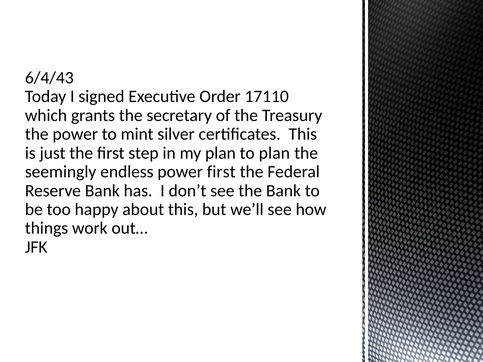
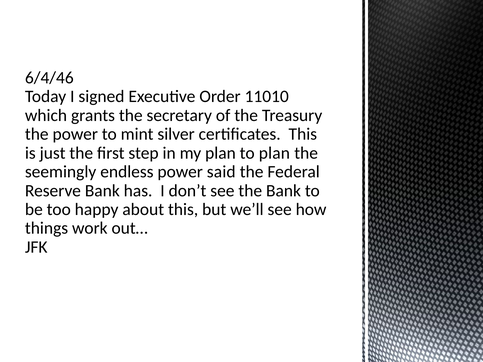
6/4/43: 6/4/43 -> 6/4/46
17110: 17110 -> 11010
power first: first -> said
